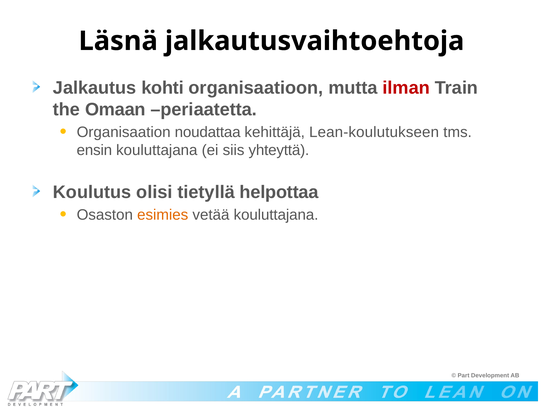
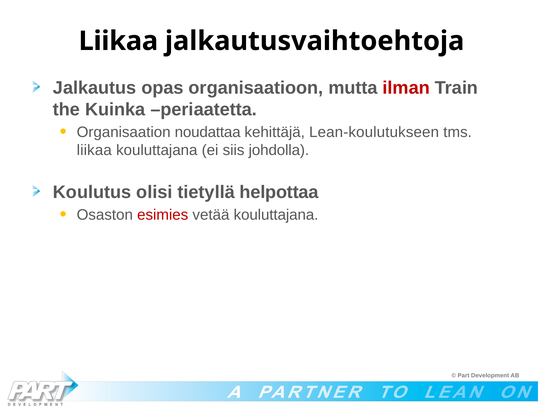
Läsnä at (118, 41): Läsnä -> Liikaa
kohti: kohti -> opas
Omaan: Omaan -> Kuinka
ensin at (94, 150): ensin -> liikaa
yhteyttä: yhteyttä -> johdolla
esimies colour: orange -> red
